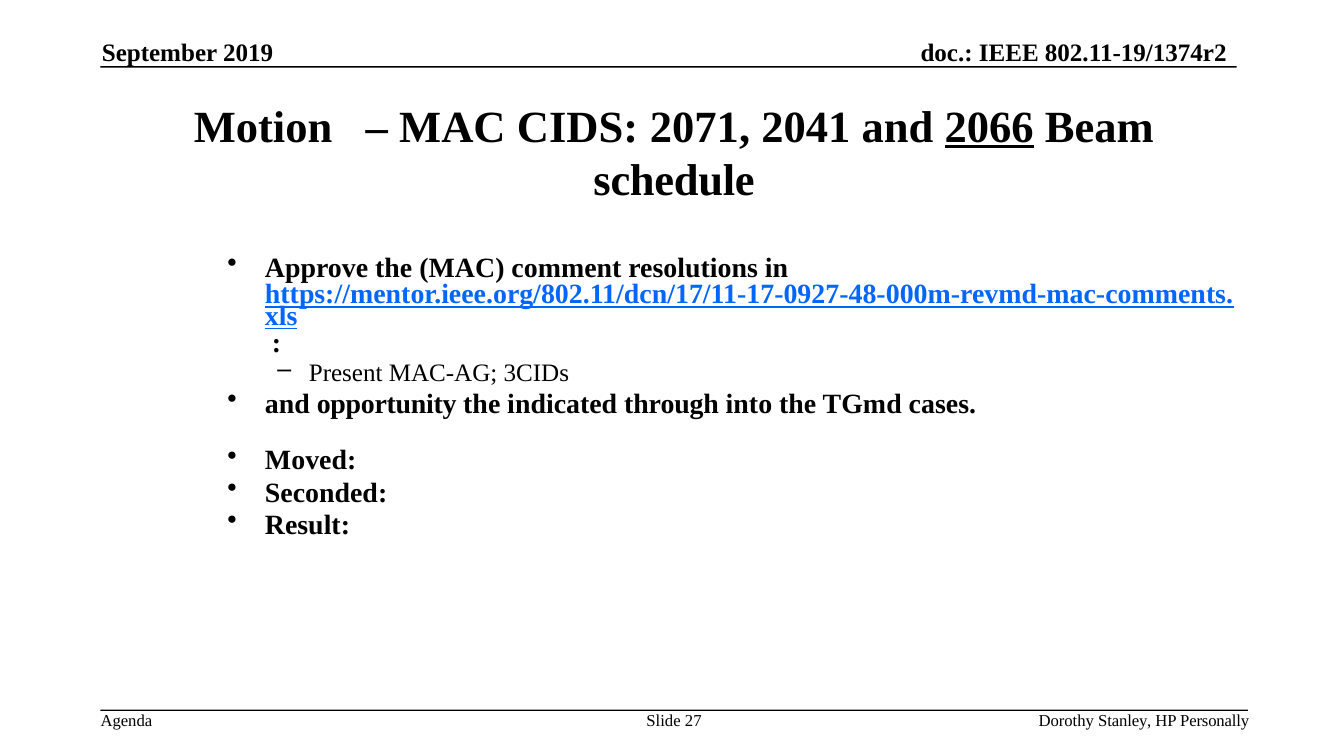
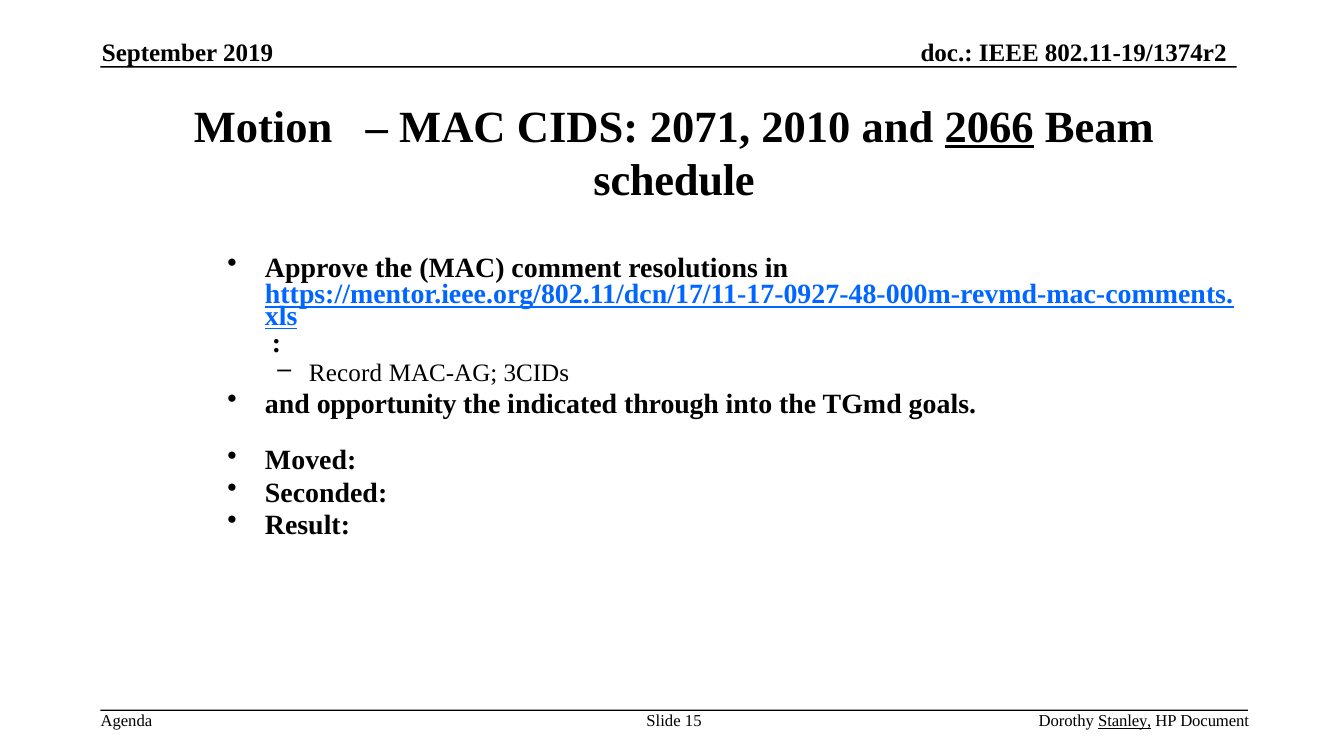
2041: 2041 -> 2010
Present: Present -> Record
cases: cases -> goals
27: 27 -> 15
Stanley underline: none -> present
Personally: Personally -> Document
